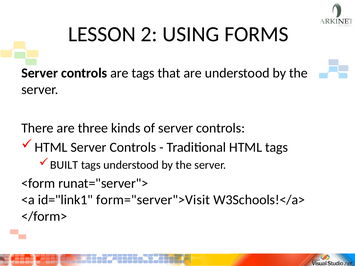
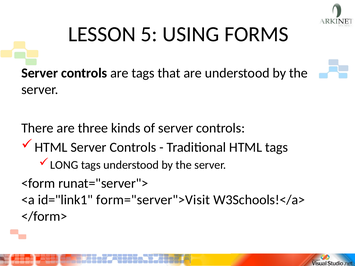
2: 2 -> 5
BUILT: BUILT -> LONG
